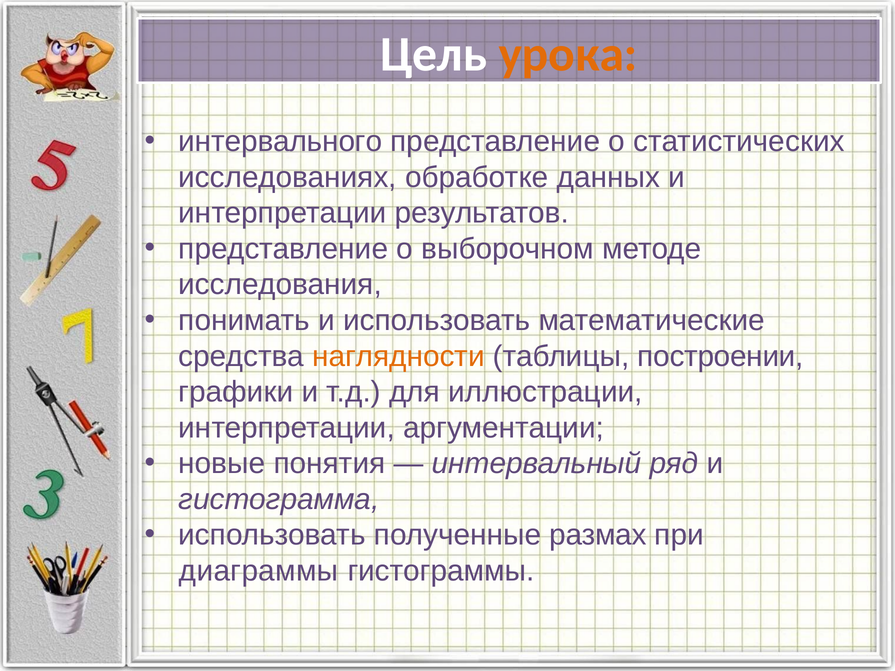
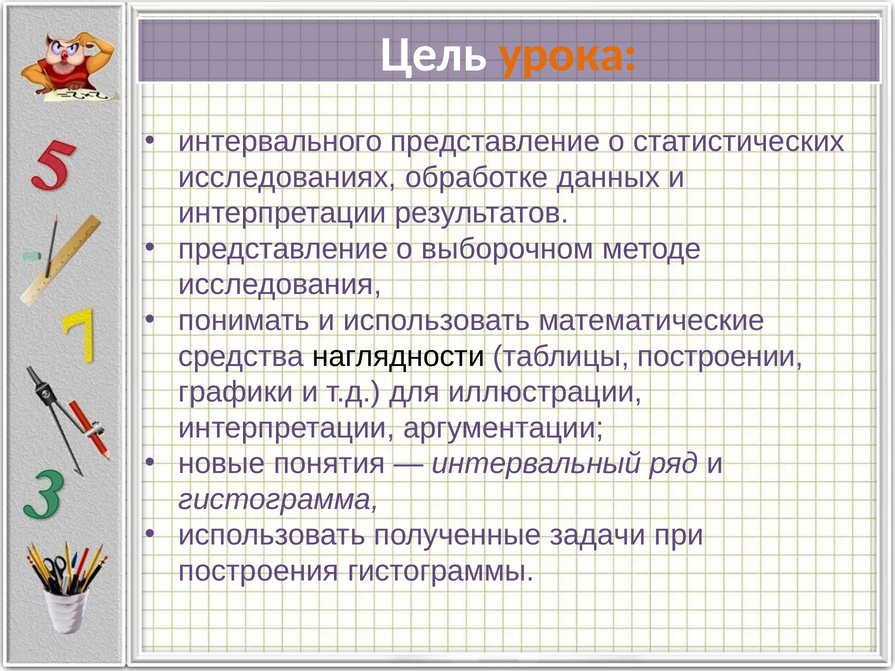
наглядности colour: orange -> black
размах: размах -> задачи
диаграммы: диаграммы -> построения
